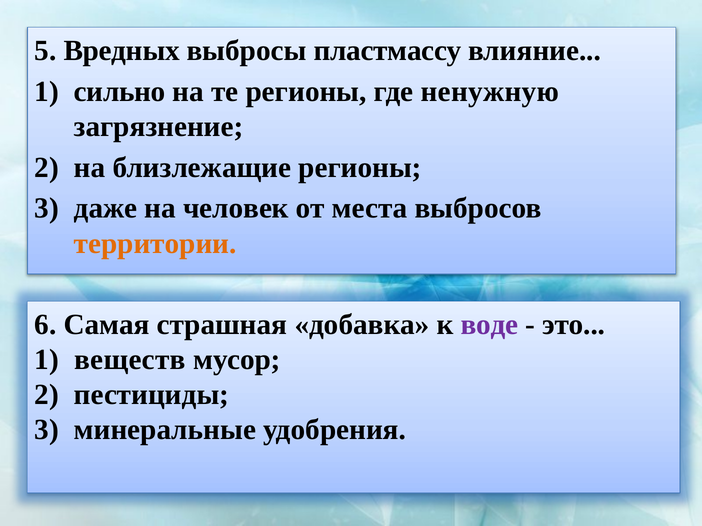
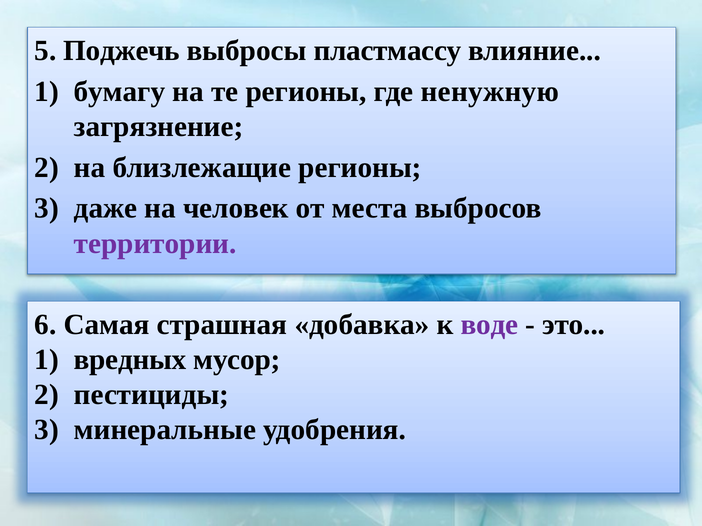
Вредных: Вредных -> Поджечь
сильно: сильно -> бумагу
территории colour: orange -> purple
веществ: веществ -> вредных
